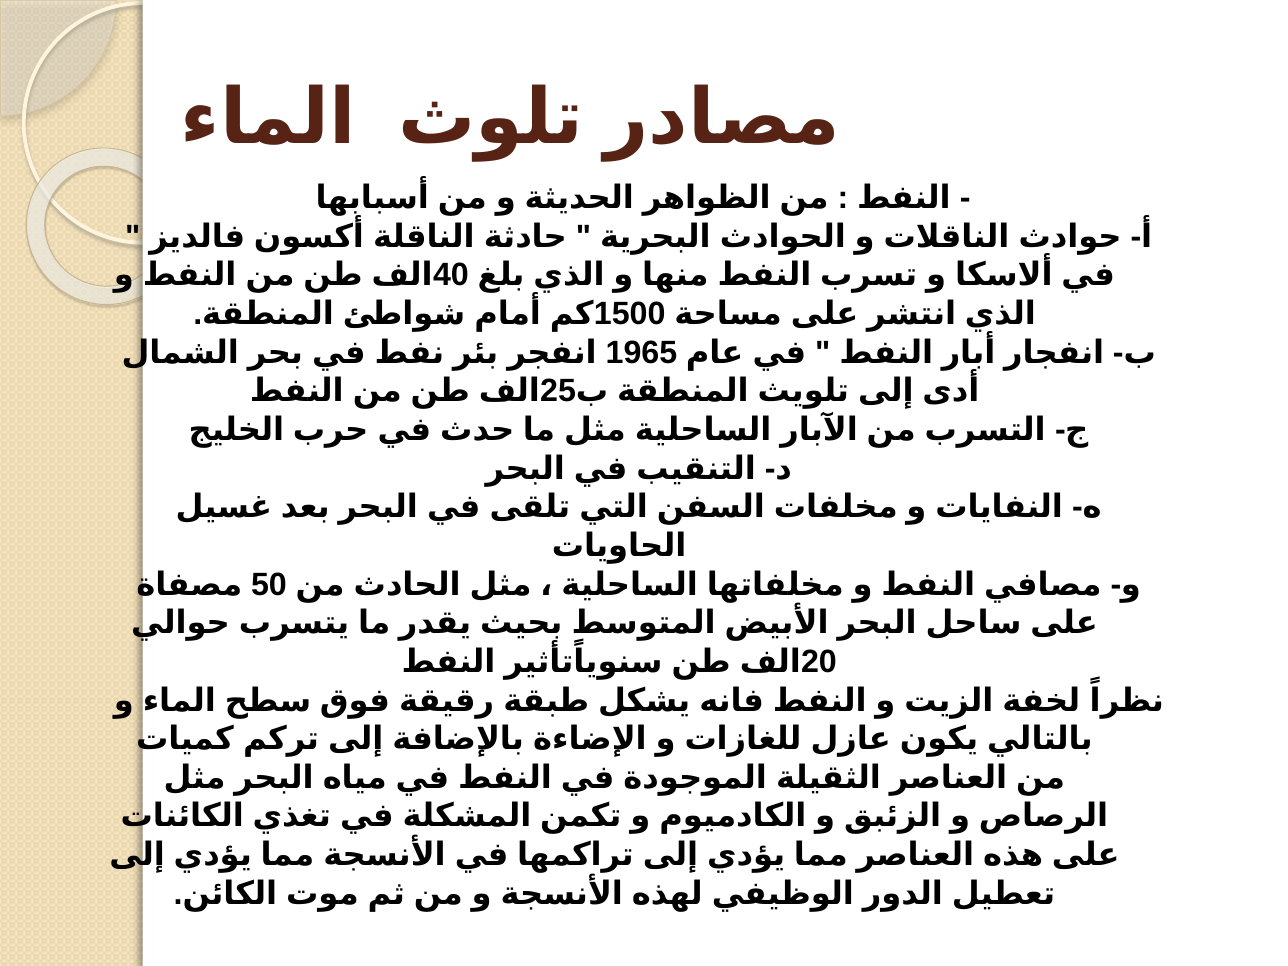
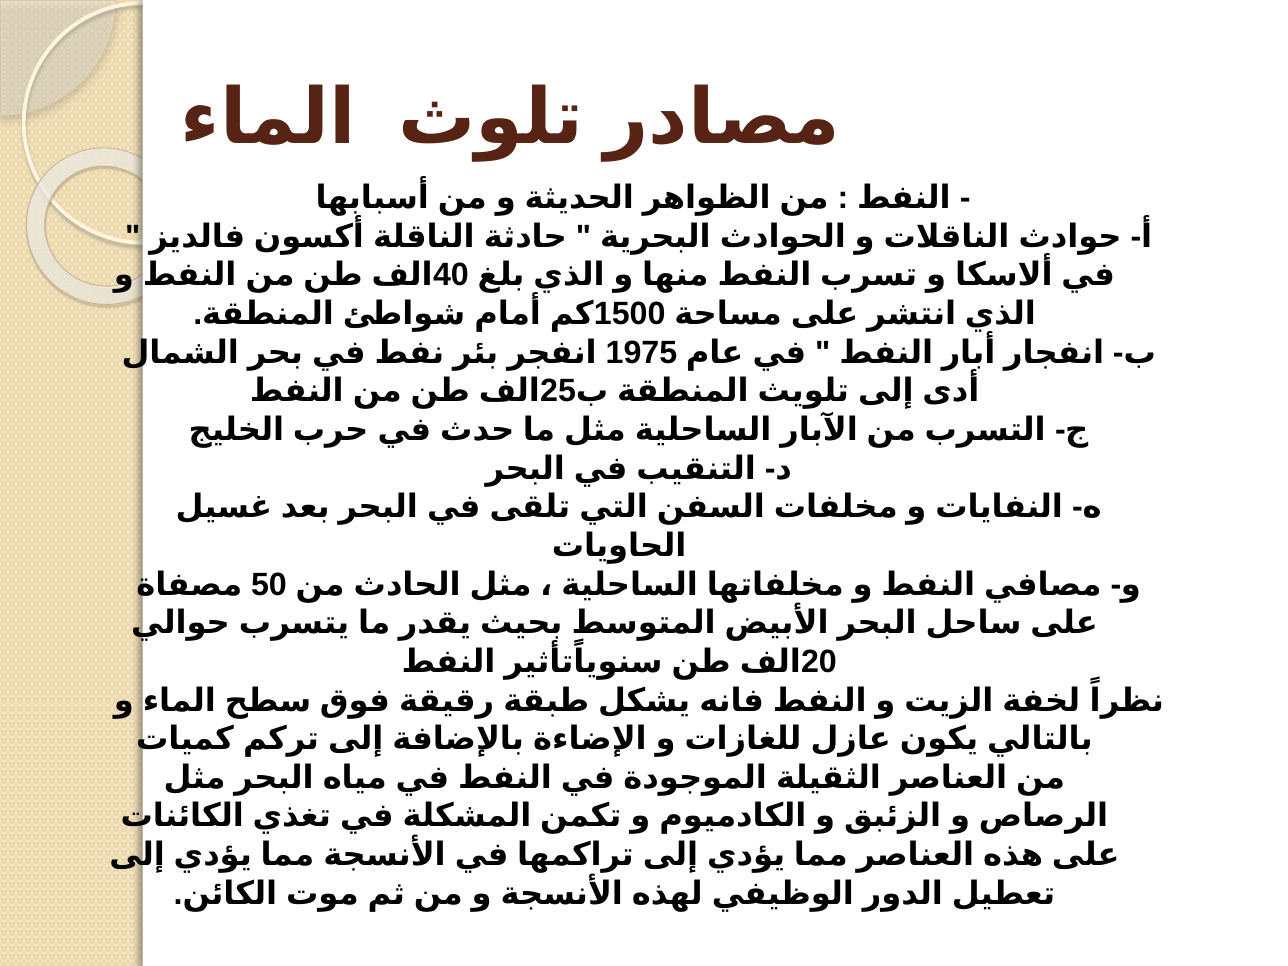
1965: 1965 -> 1975
